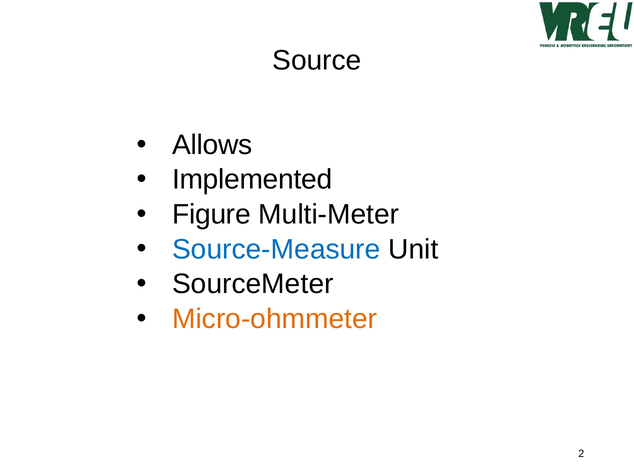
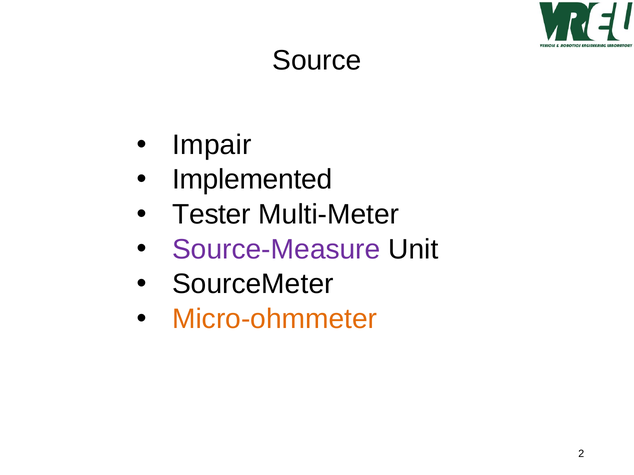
Allows: Allows -> Impair
Figure: Figure -> Tester
Source-Measure colour: blue -> purple
